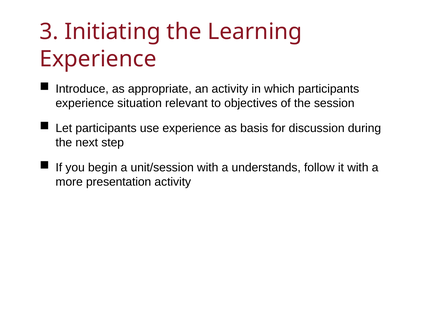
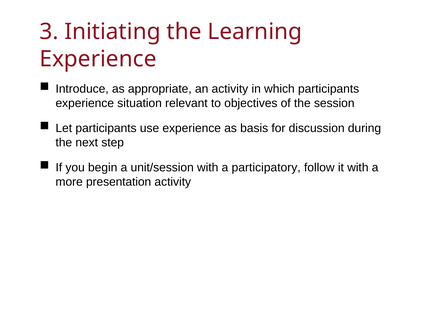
understands: understands -> participatory
